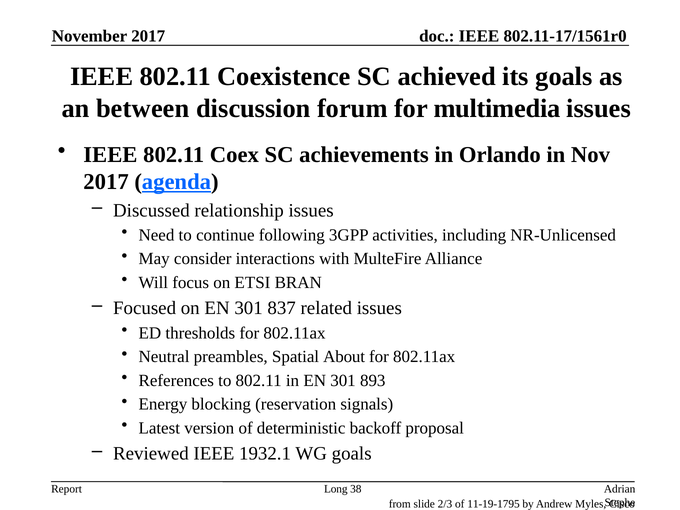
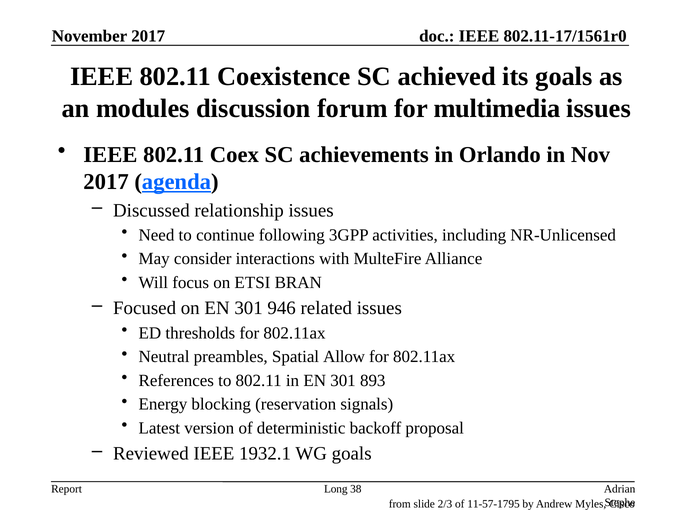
between: between -> modules
837: 837 -> 946
About: About -> Allow
11-19-1795: 11-19-1795 -> 11-57-1795
